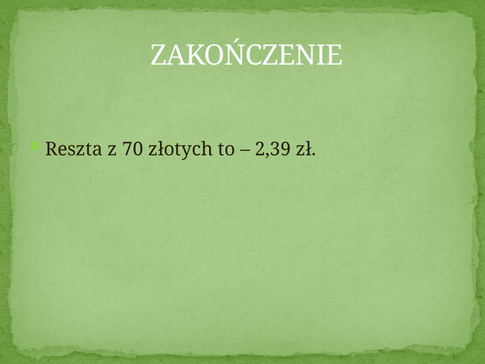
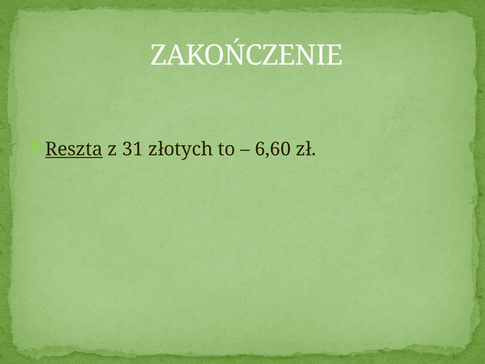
Reszta underline: none -> present
70: 70 -> 31
2,39: 2,39 -> 6,60
